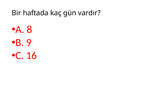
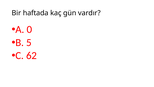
8: 8 -> 0
9: 9 -> 5
16: 16 -> 62
